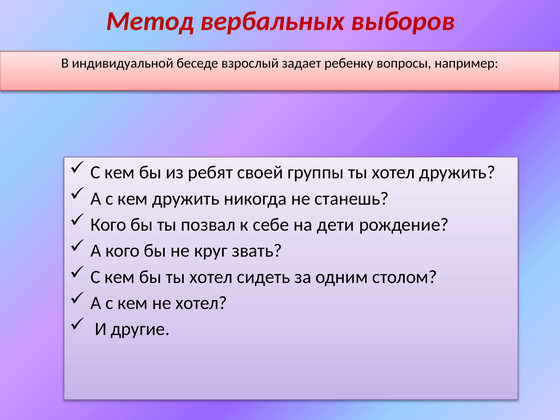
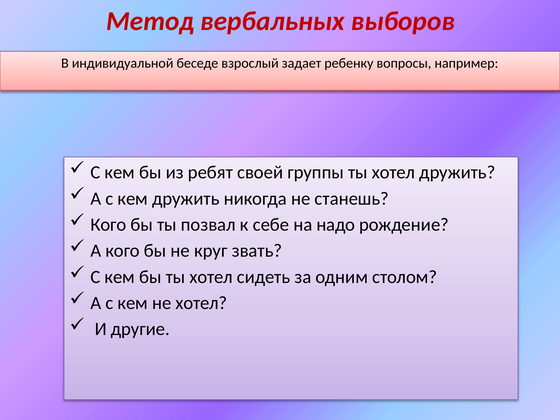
дети: дети -> надо
